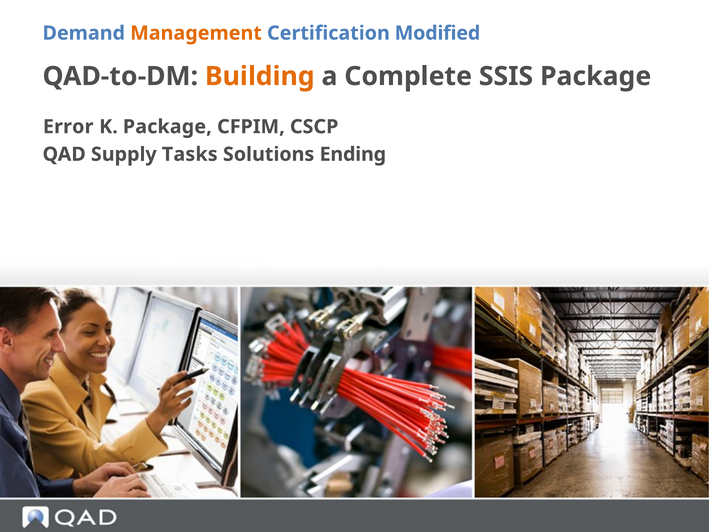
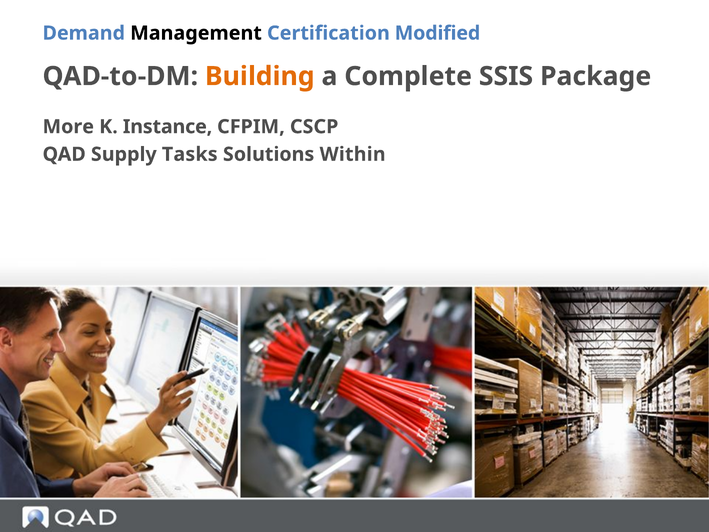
Management colour: orange -> black
Error: Error -> More
K Package: Package -> Instance
Ending: Ending -> Within
